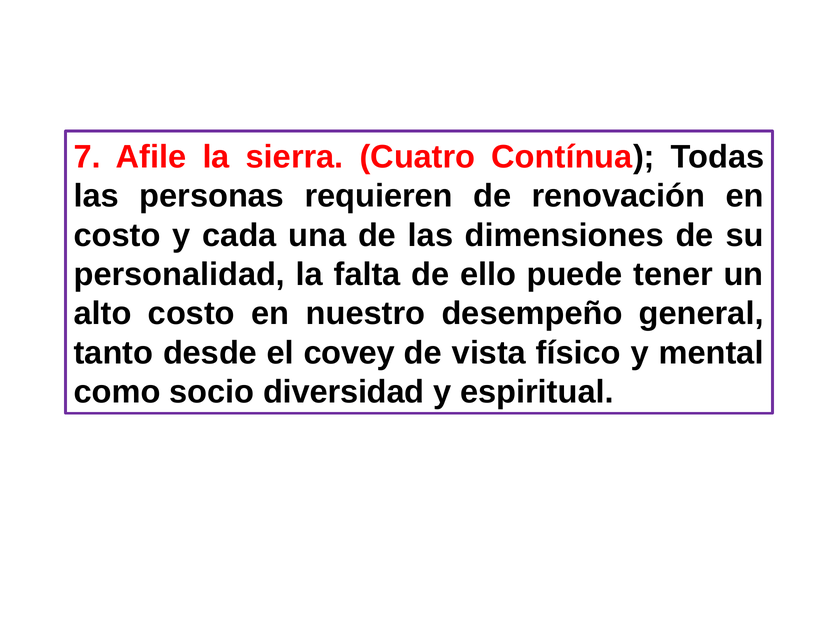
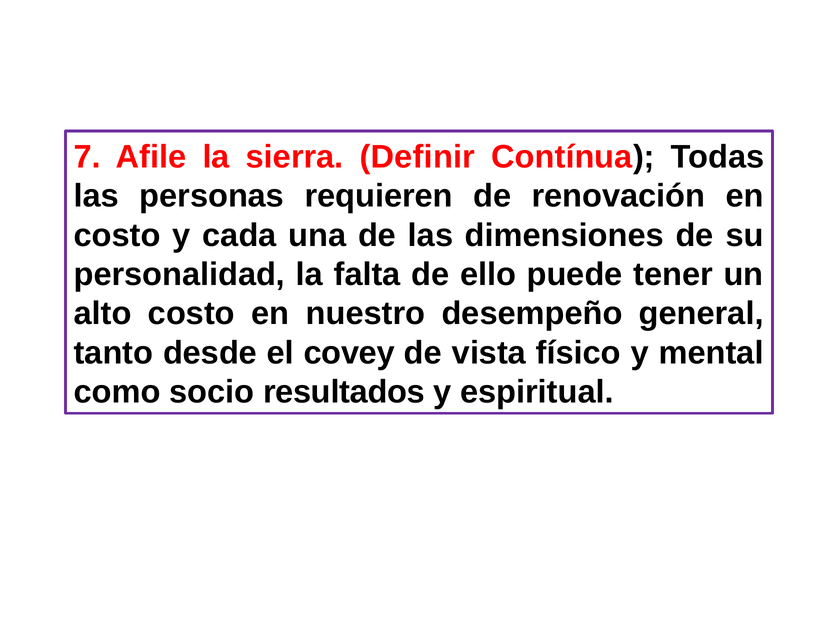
Cuatro: Cuatro -> Definir
diversidad: diversidad -> resultados
